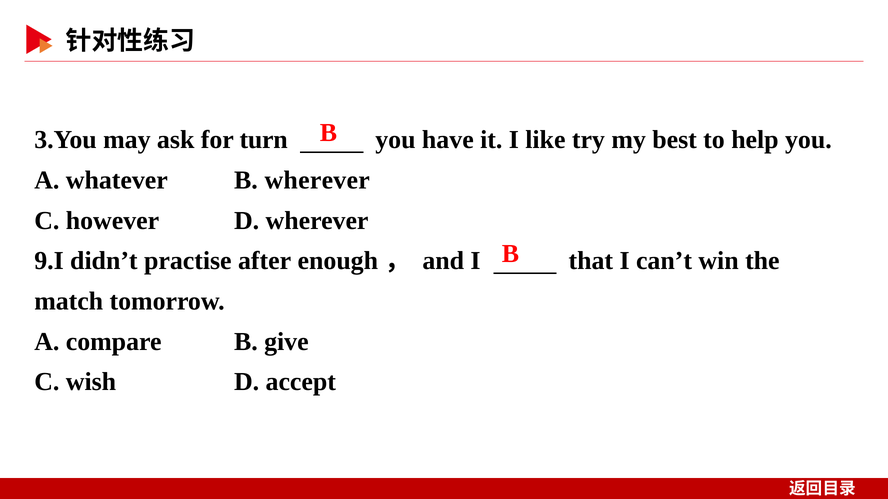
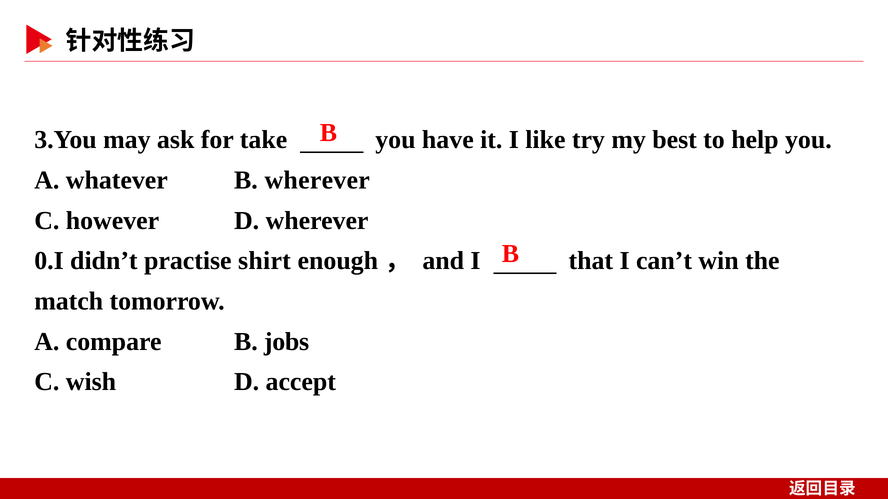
turn: turn -> take
9.I: 9.I -> 0.I
after: after -> shirt
give: give -> jobs
